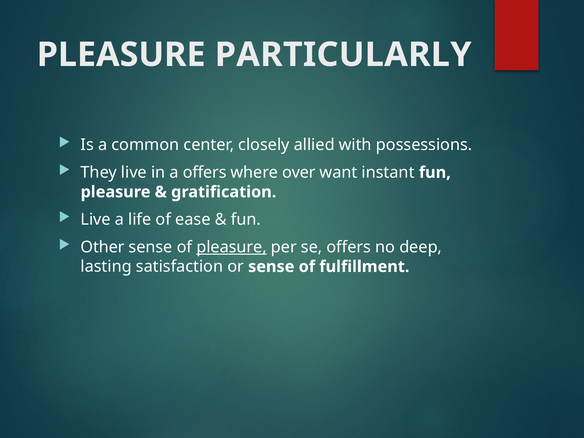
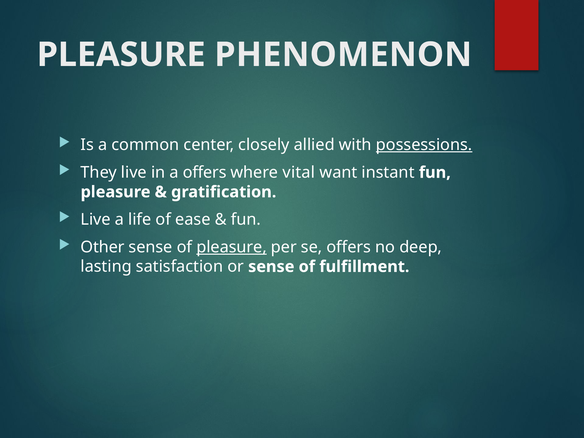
PARTICULARLY: PARTICULARLY -> PHENOMENON
possessions underline: none -> present
over: over -> vital
